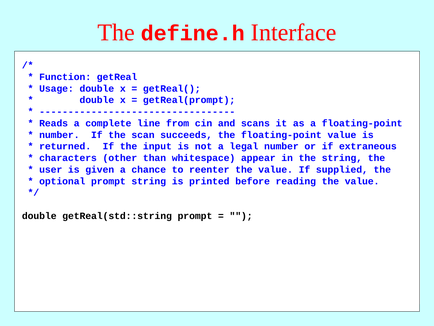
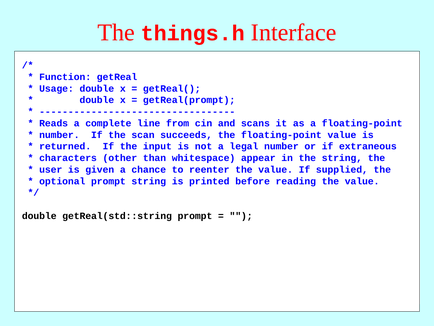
define.h: define.h -> things.h
